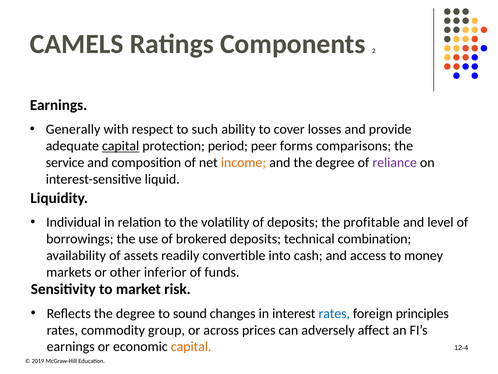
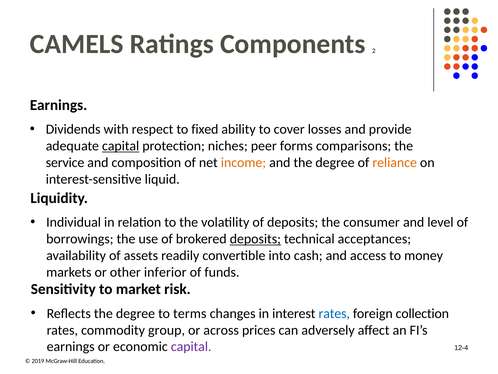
Generally: Generally -> Dividends
such: such -> fixed
period: period -> niches
reliance colour: purple -> orange
profitable: profitable -> consumer
deposits at (255, 239) underline: none -> present
combination: combination -> acceptances
sound: sound -> terms
principles: principles -> collection
capital at (191, 346) colour: orange -> purple
